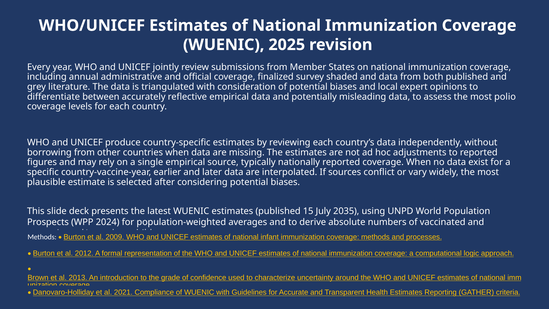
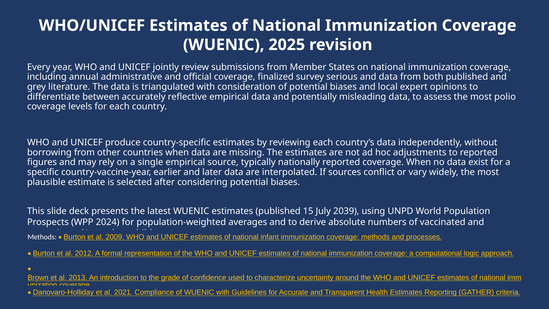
shaded: shaded -> serious
2035: 2035 -> 2039
